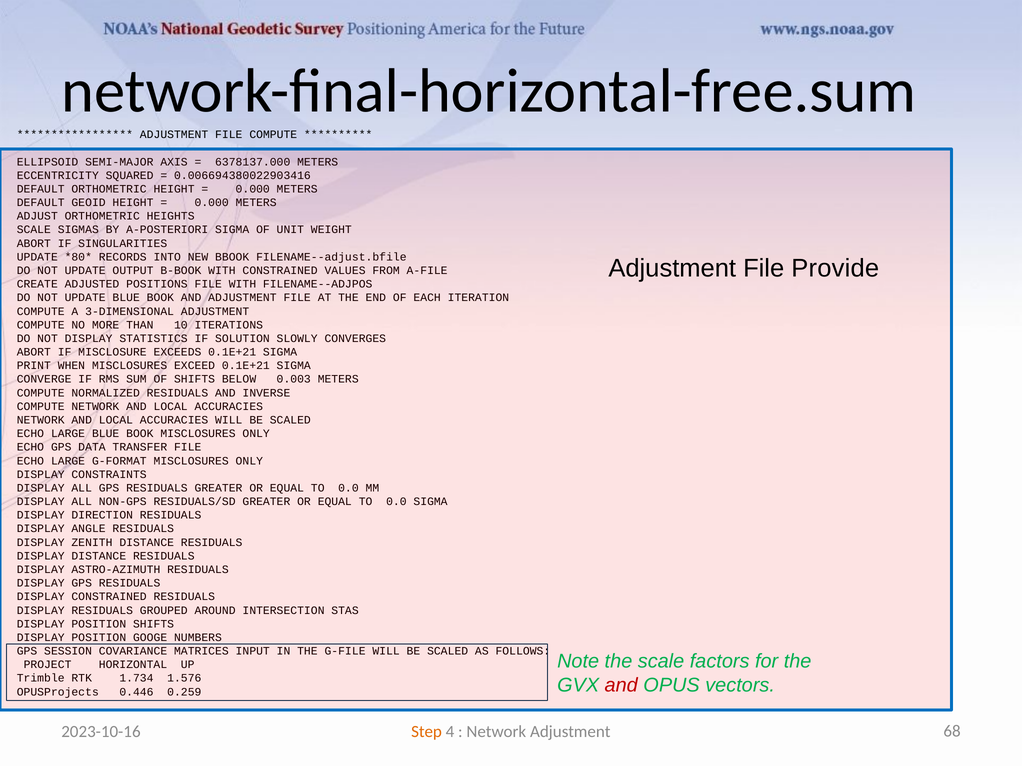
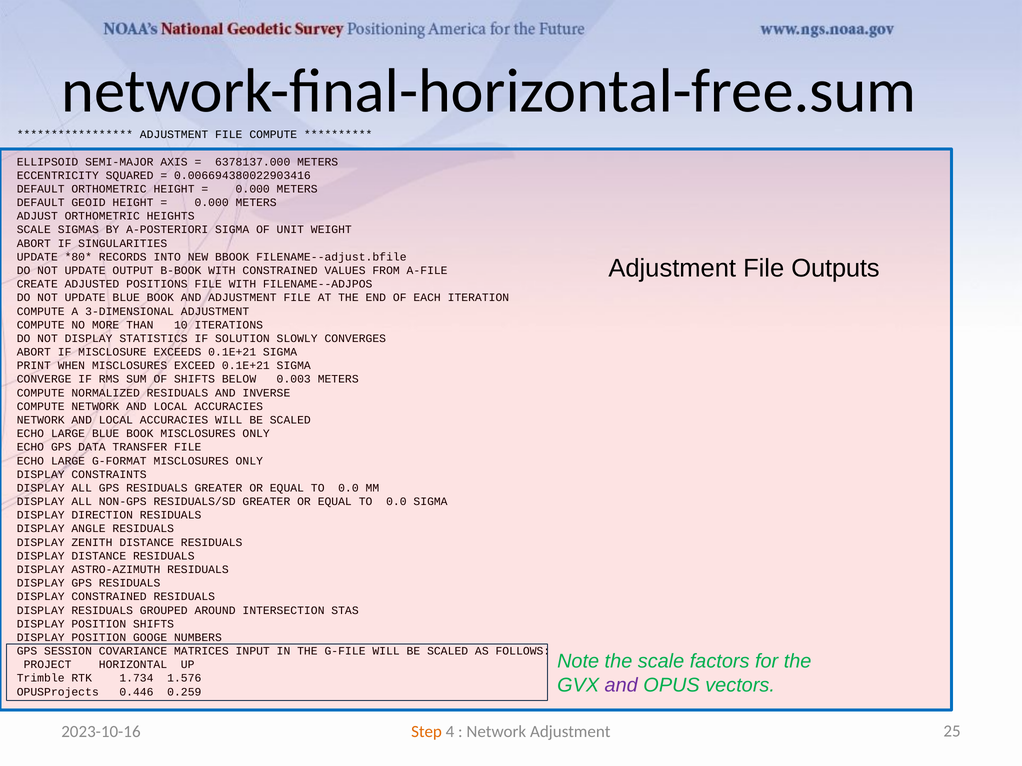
Provide: Provide -> Outputs
and at (621, 686) colour: red -> purple
68: 68 -> 25
